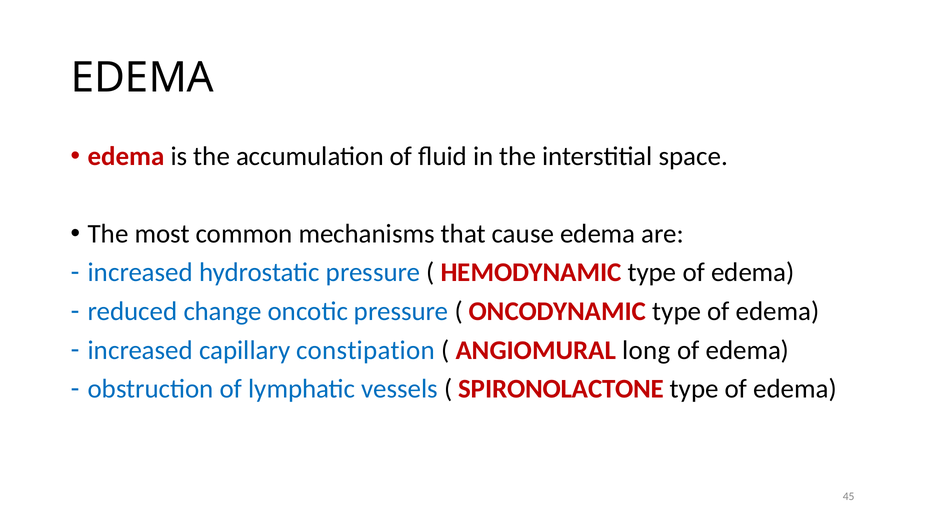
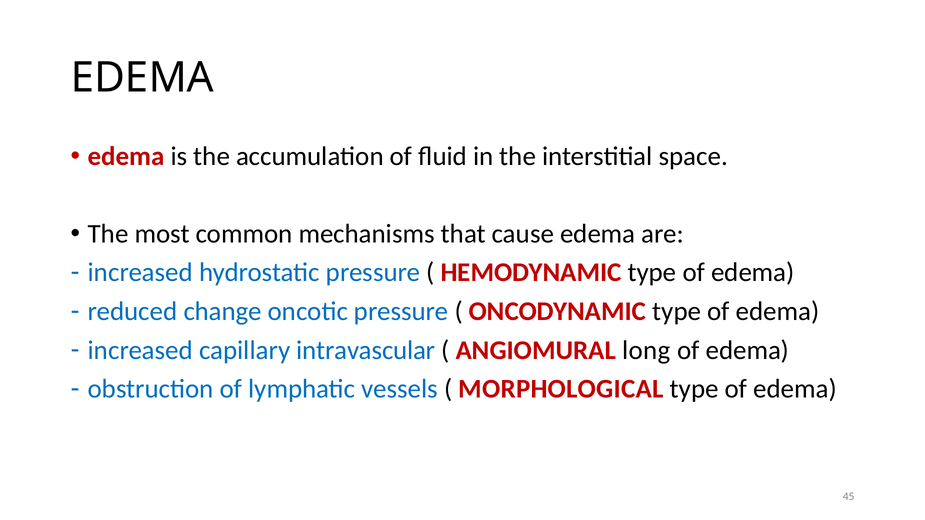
constipation: constipation -> intravascular
SPIRONOLACTONE: SPIRONOLACTONE -> MORPHOLOGICAL
